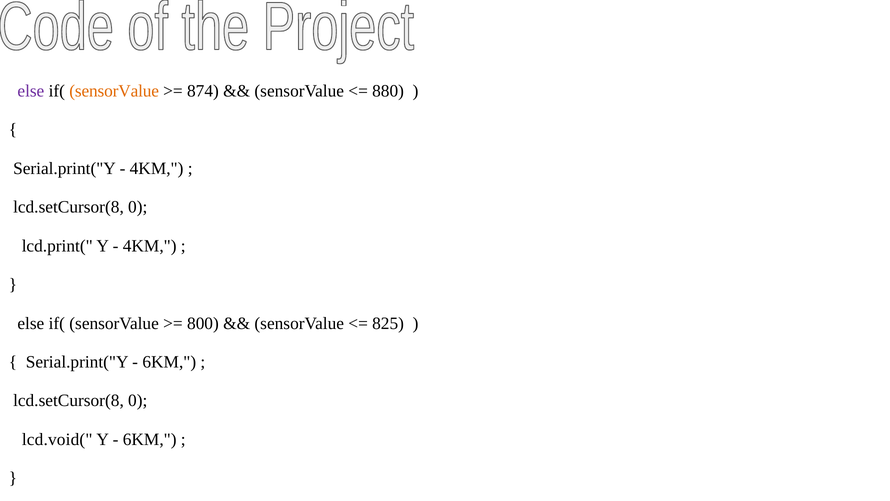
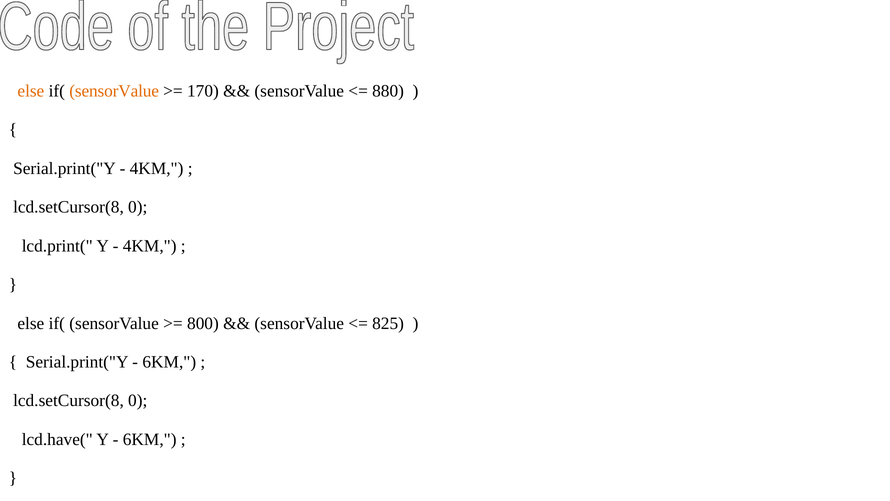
else at (31, 91) colour: purple -> orange
874: 874 -> 170
lcd.void(: lcd.void( -> lcd.have(
